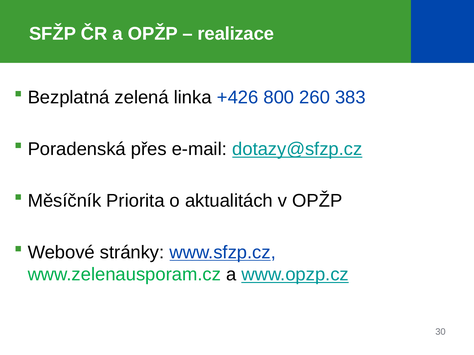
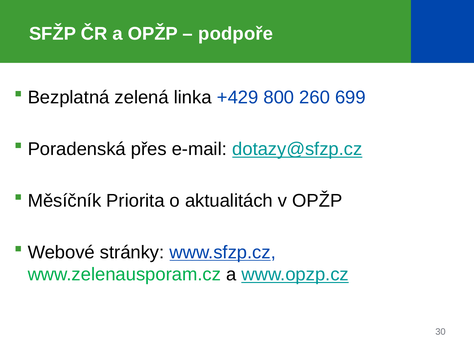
realizace: realizace -> podpoře
+426: +426 -> +429
383: 383 -> 699
